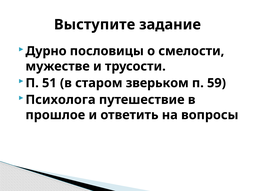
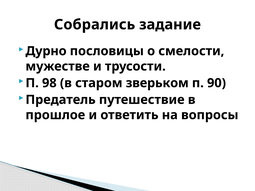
Выступите: Выступите -> Собрались
51: 51 -> 98
59: 59 -> 90
Психолога: Психолога -> Предатель
